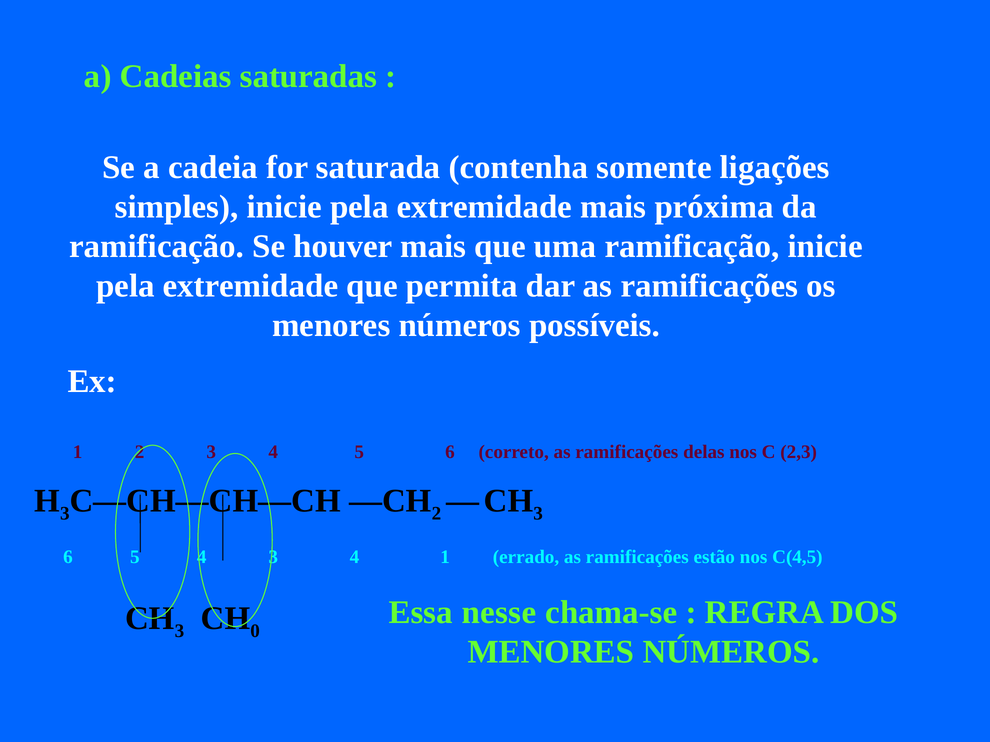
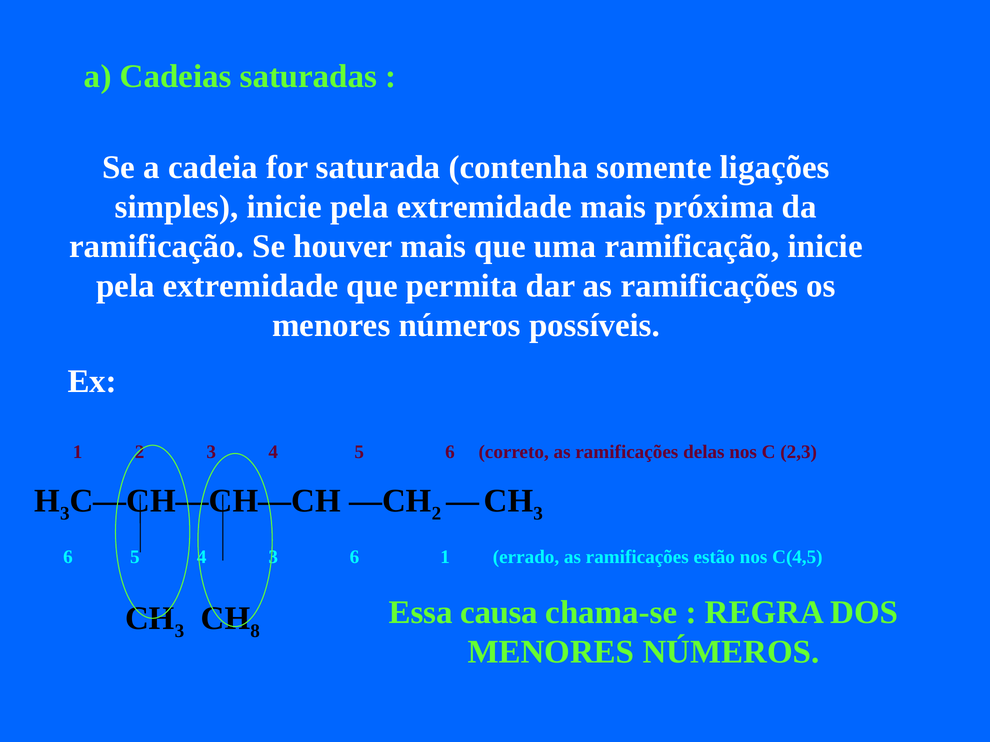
4 3 4: 4 -> 6
nesse: nesse -> causa
0: 0 -> 8
